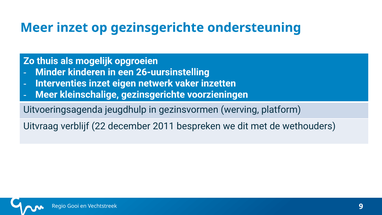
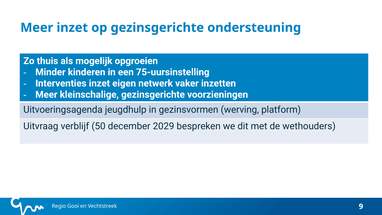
26-uursinstelling: 26-uursinstelling -> 75-uursinstelling
22: 22 -> 50
2011: 2011 -> 2029
